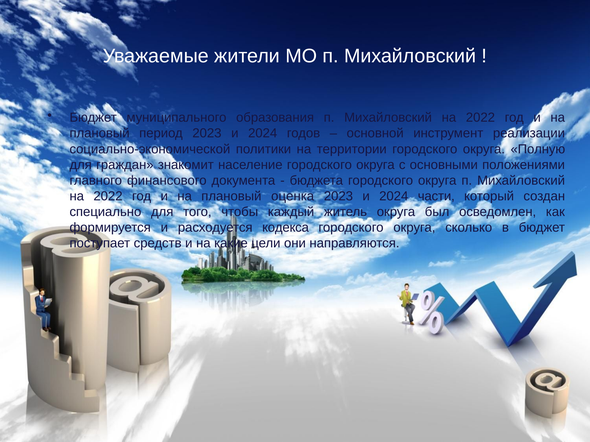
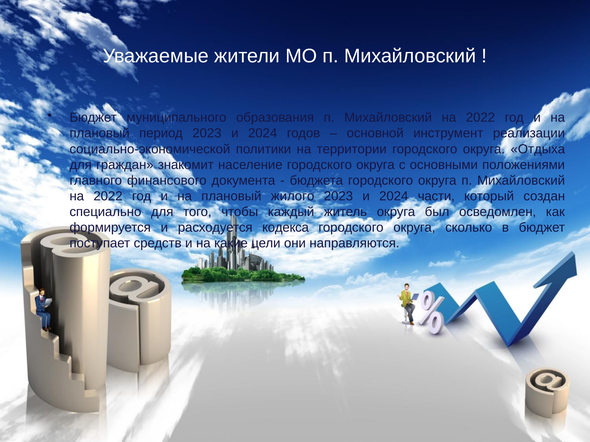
Полную: Полную -> Отдыха
оценка: оценка -> жилого
